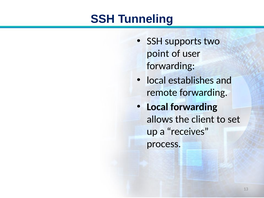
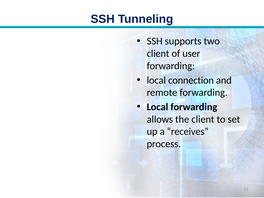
point at (158, 54): point -> client
establishes: establishes -> connection
